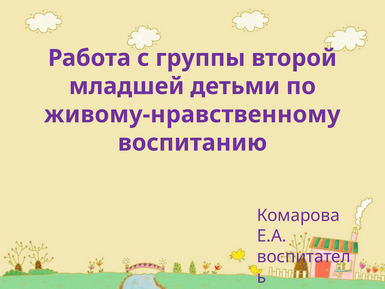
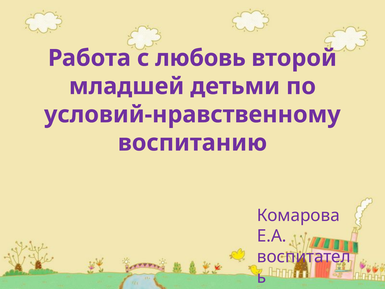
группы: группы -> любовь
живому-нравственному: живому-нравственному -> условий-нравственному
